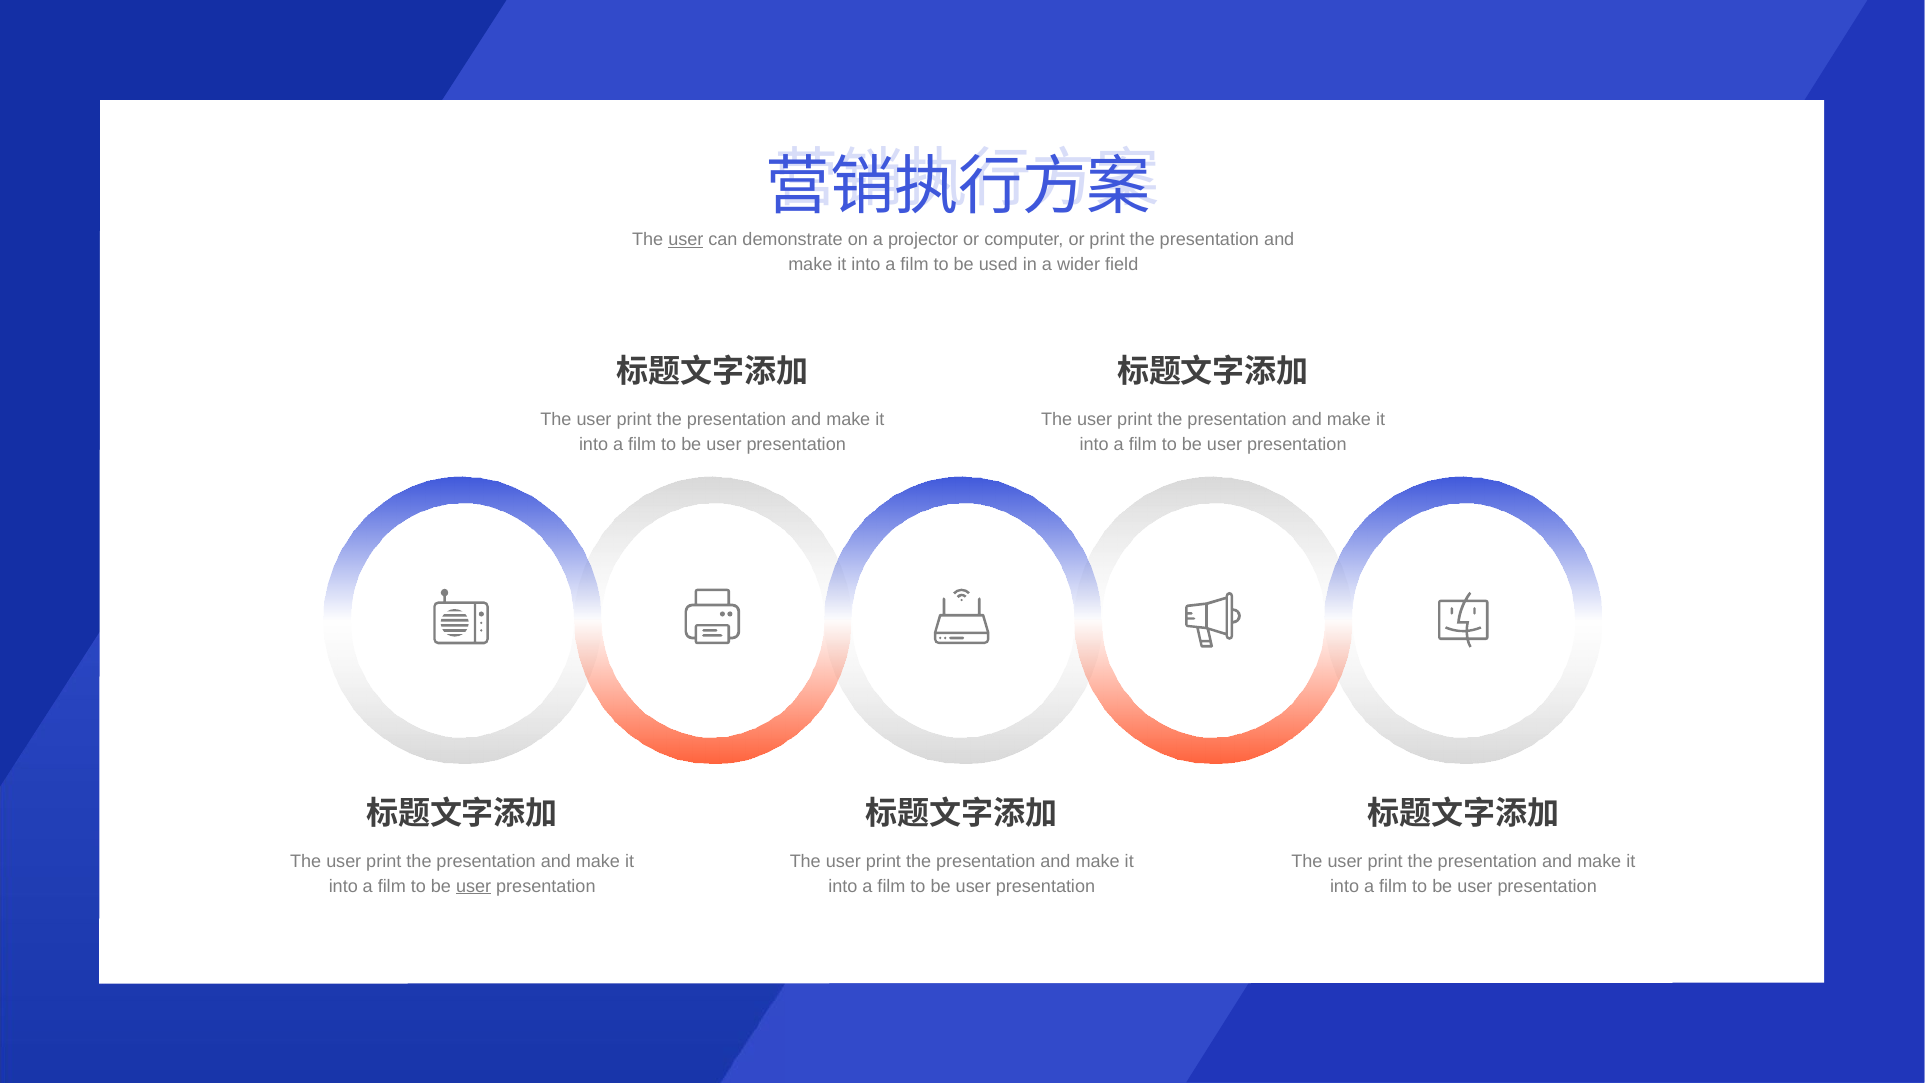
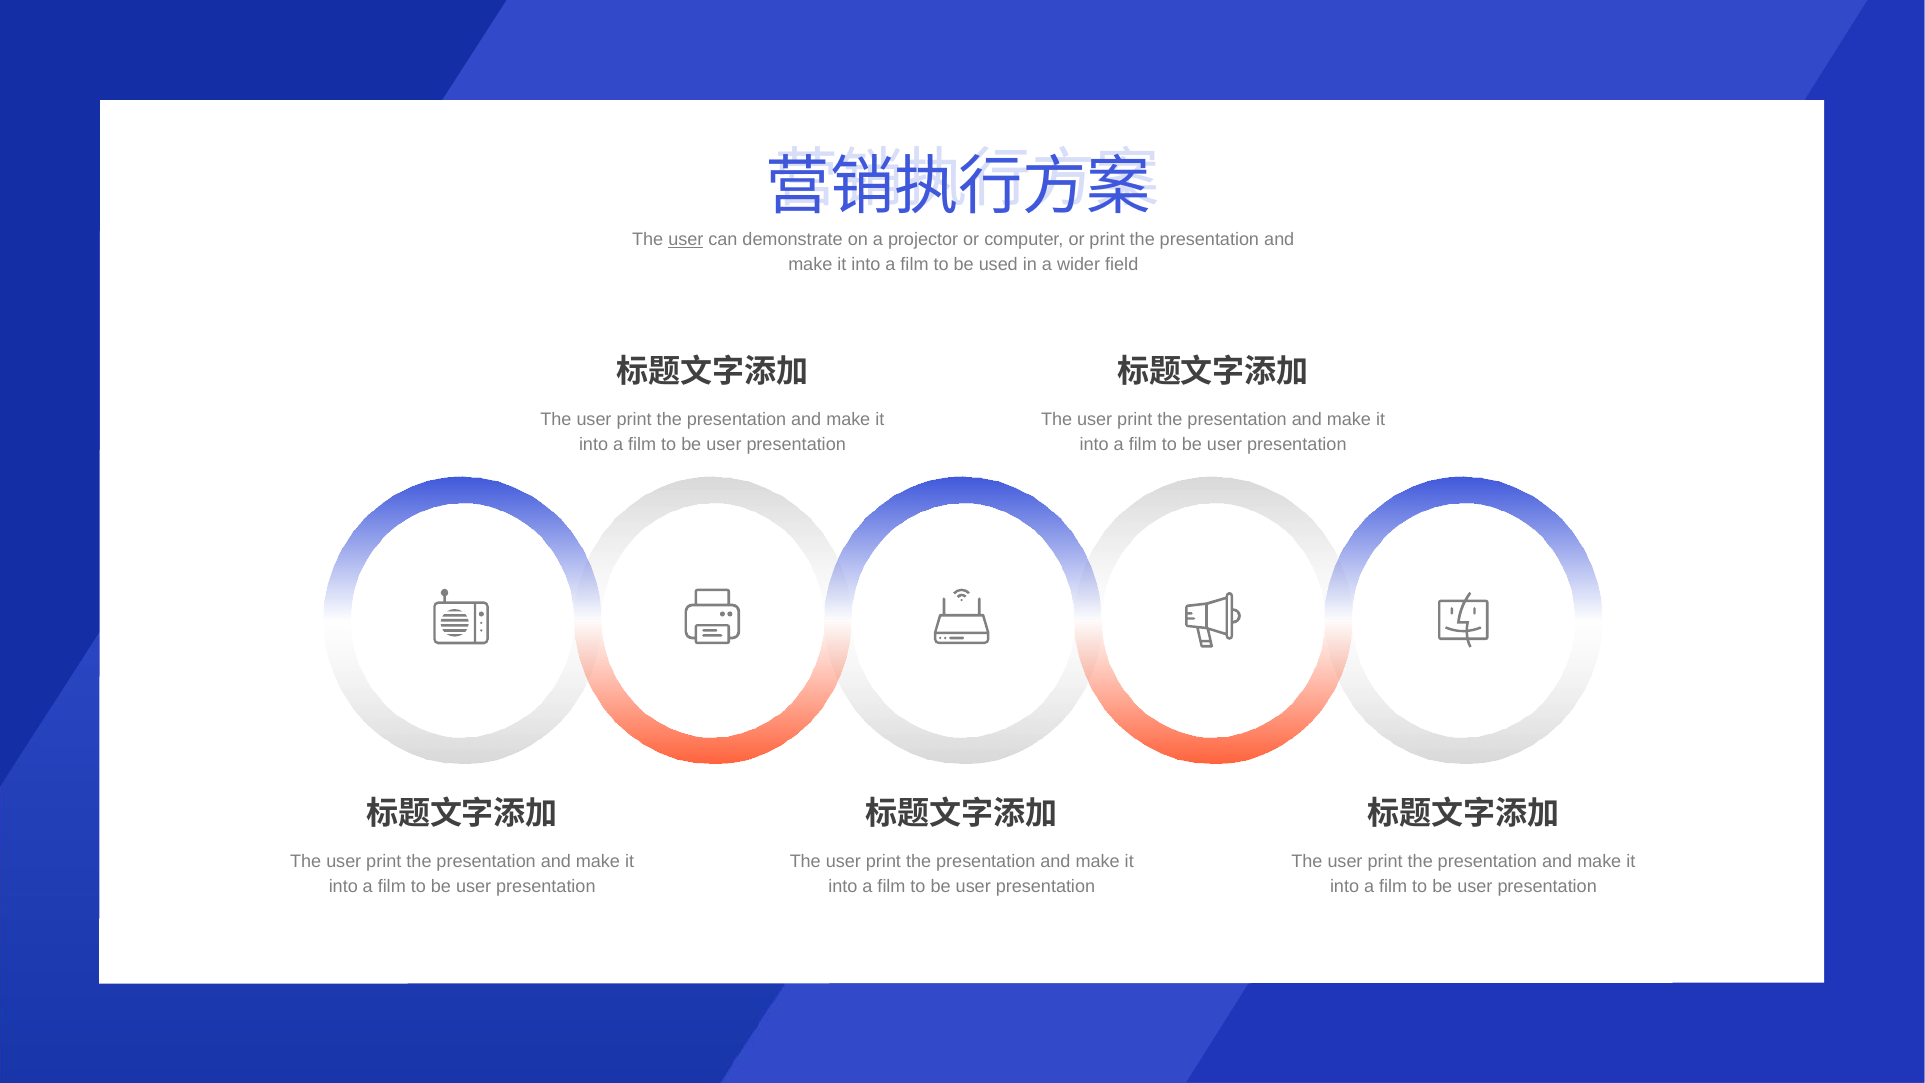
user at (474, 886) underline: present -> none
